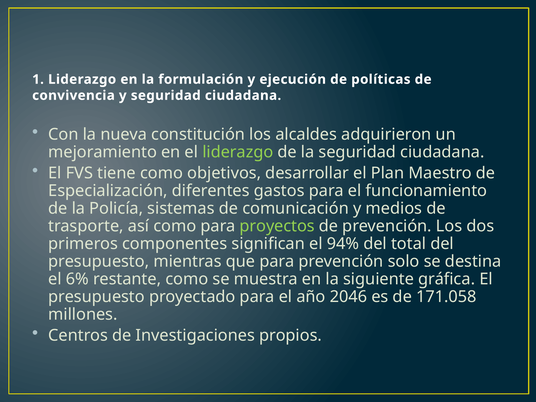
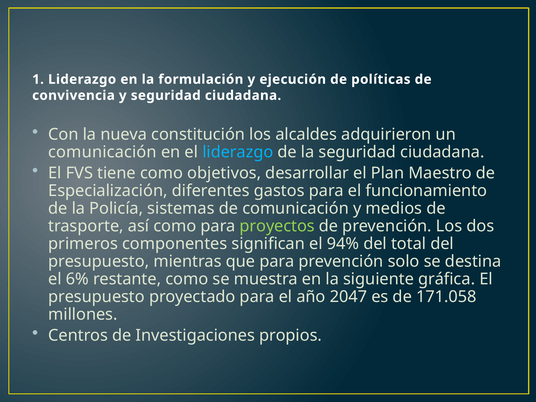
mejoramiento at (103, 152): mejoramiento -> comunicación
liderazgo at (238, 152) colour: light green -> light blue
2046: 2046 -> 2047
